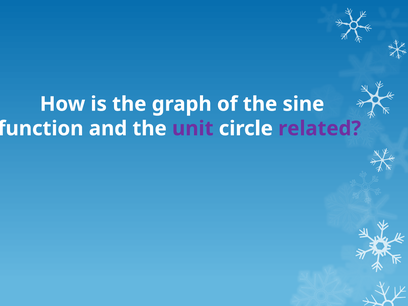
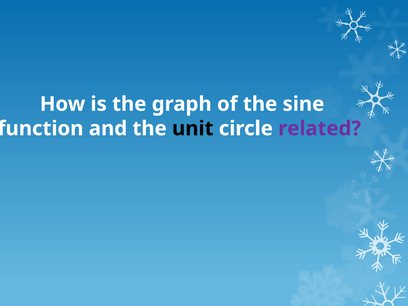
unit colour: purple -> black
